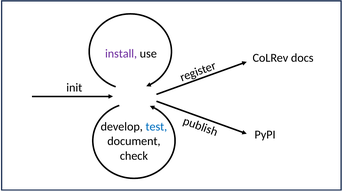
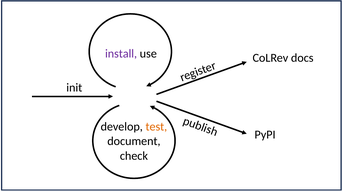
test colour: blue -> orange
